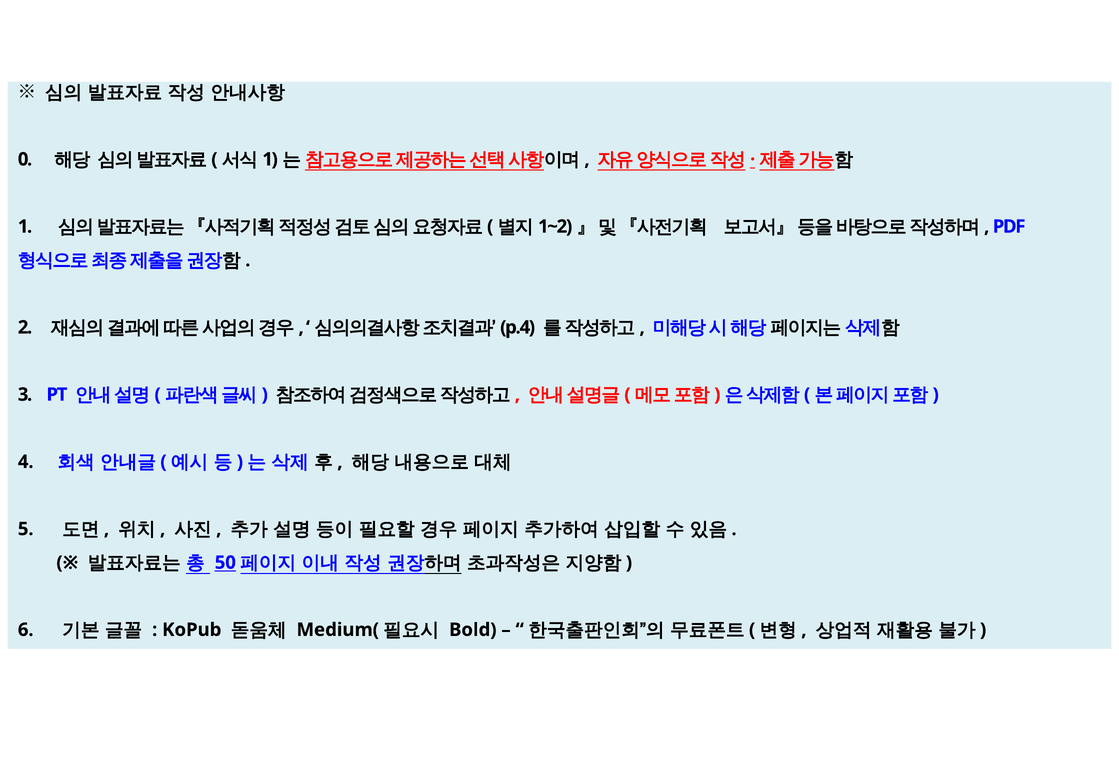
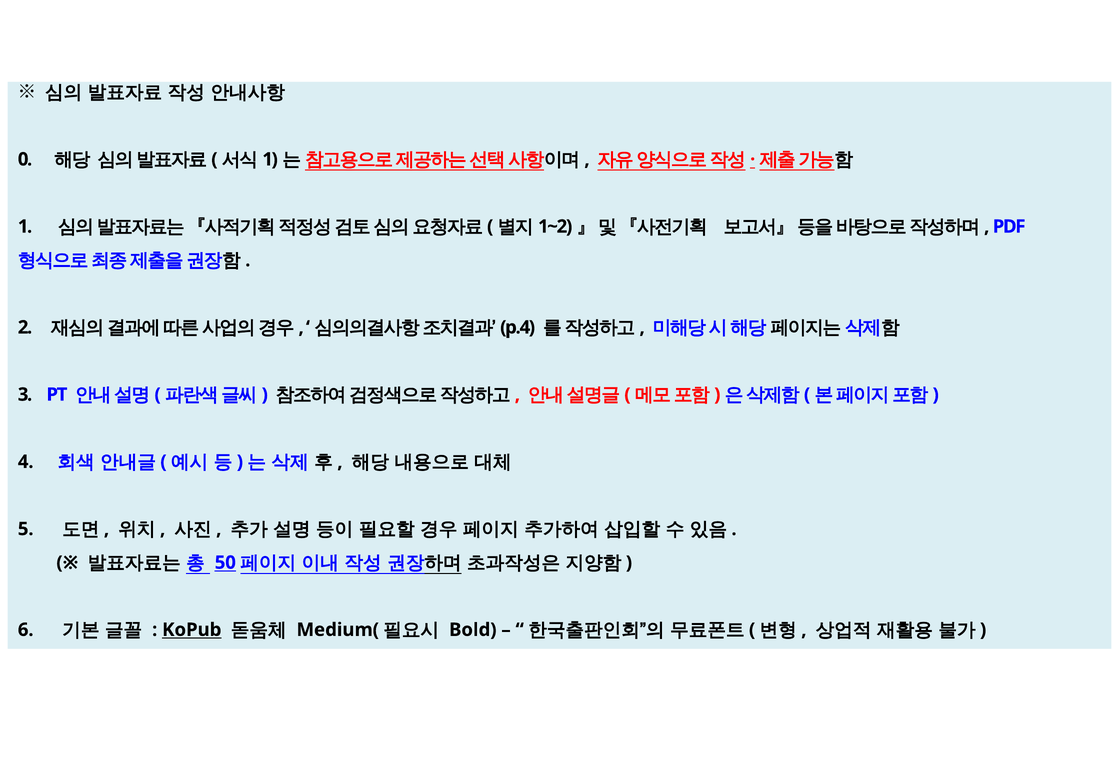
KoPub underline: none -> present
